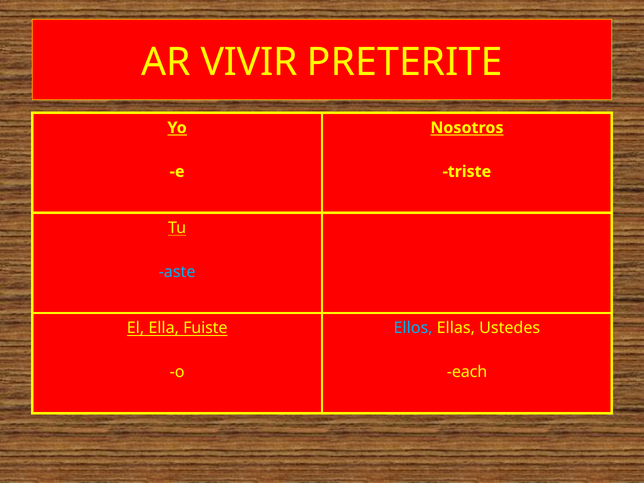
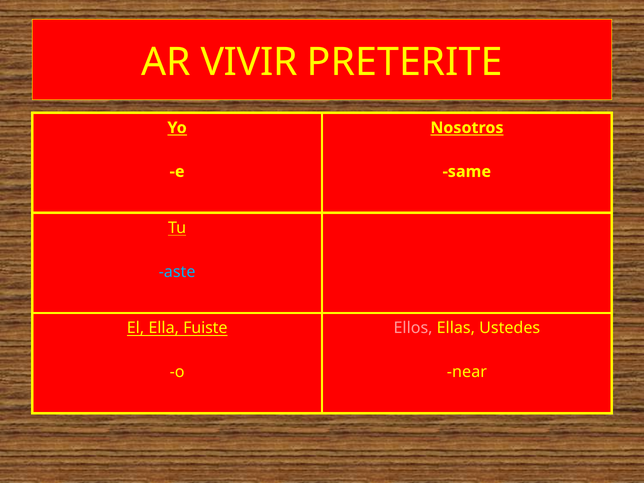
triste: triste -> same
Ellos colour: light blue -> pink
each: each -> near
